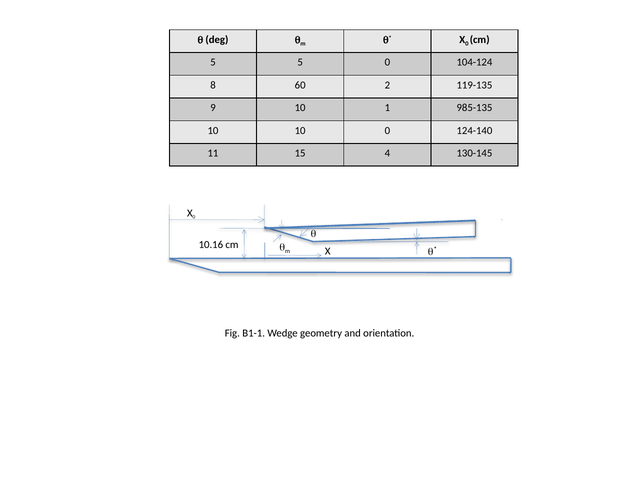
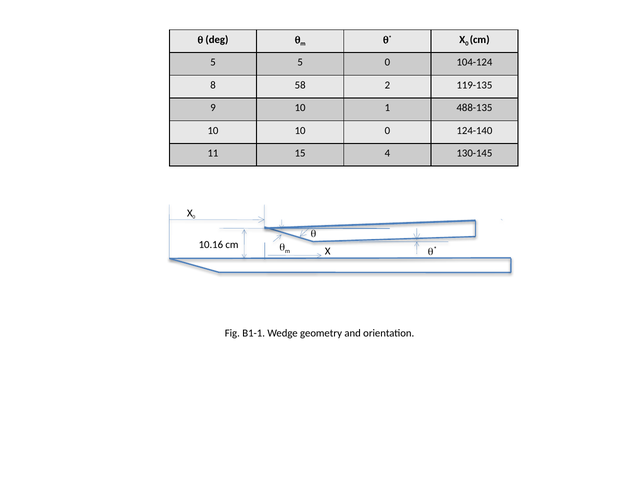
60: 60 -> 58
985-135: 985-135 -> 488-135
